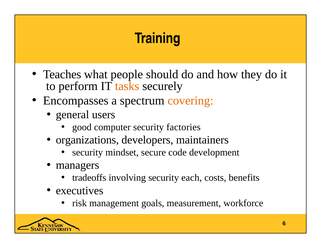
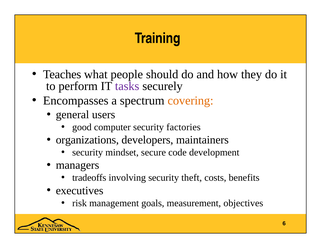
tasks colour: orange -> purple
each: each -> theft
workforce: workforce -> objectives
